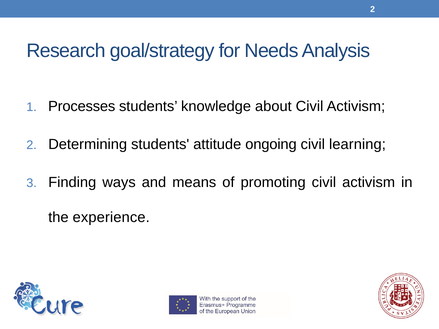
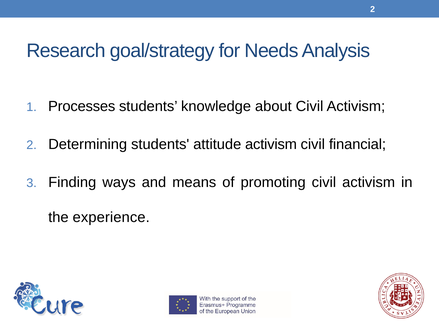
attitude ongoing: ongoing -> activism
learning: learning -> financial
